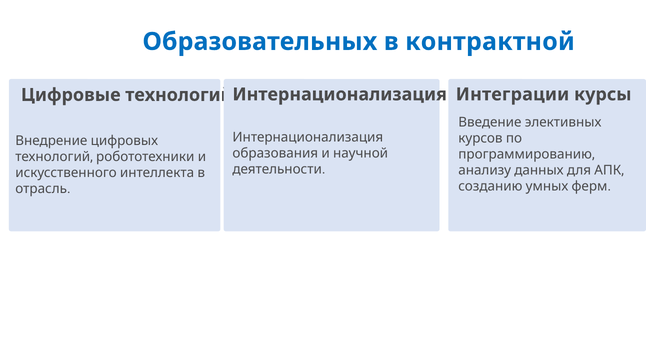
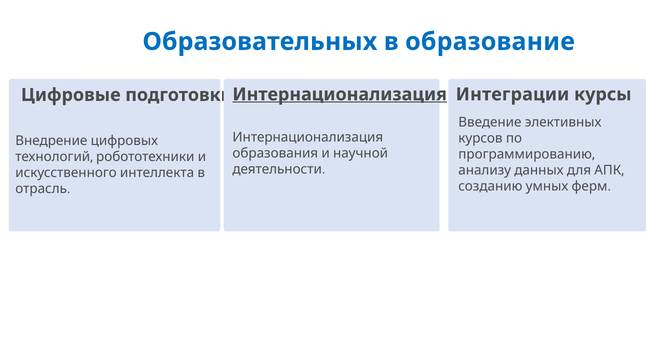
контрактной: контрактной -> образование
Интернационализация at (340, 94) underline: none -> present
Цифровые технологий: технологий -> подготовки
